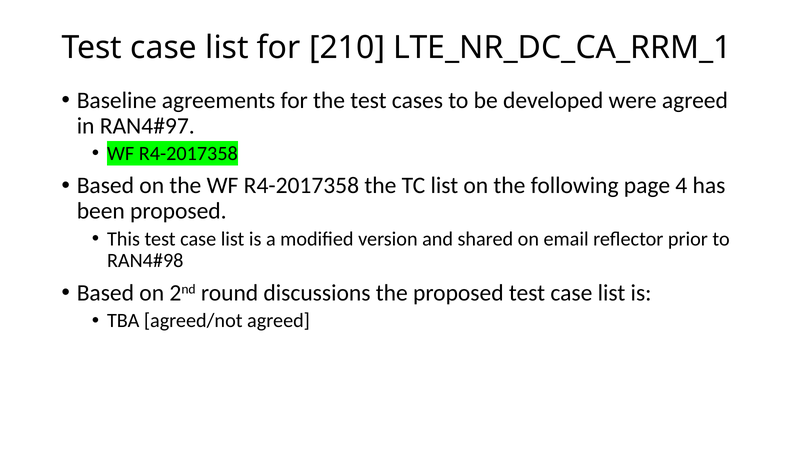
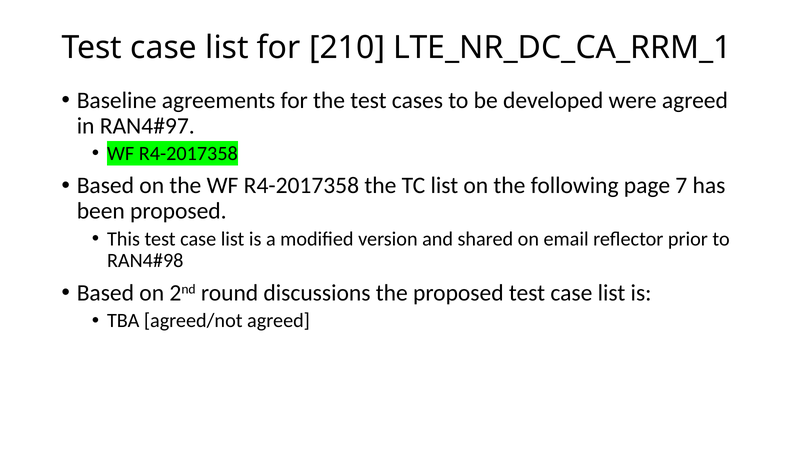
4: 4 -> 7
